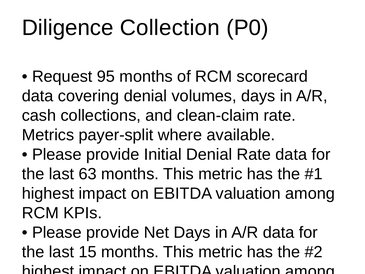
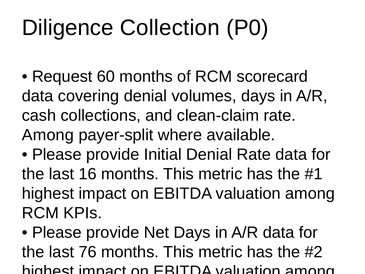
95: 95 -> 60
Metrics at (48, 135): Metrics -> Among
63: 63 -> 16
15: 15 -> 76
